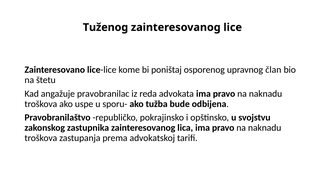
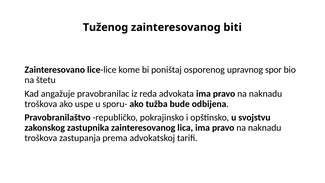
lice: lice -> biti
član: član -> spor
